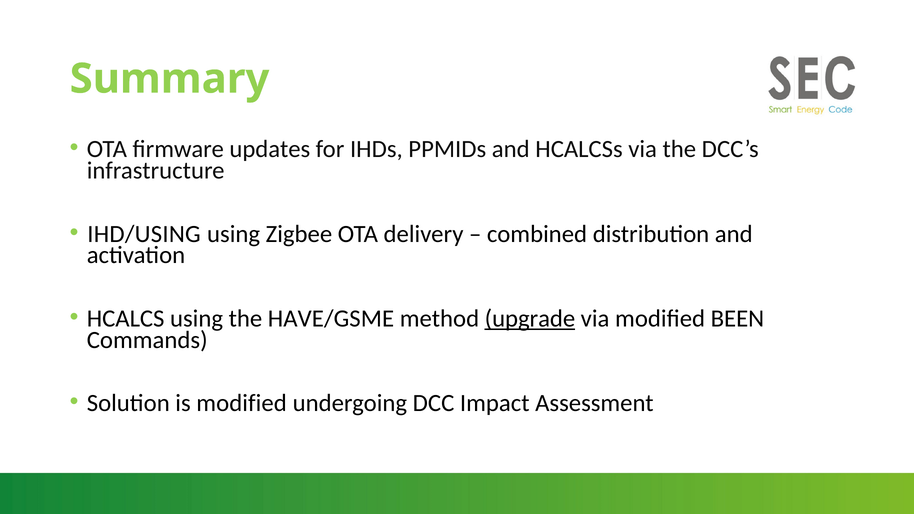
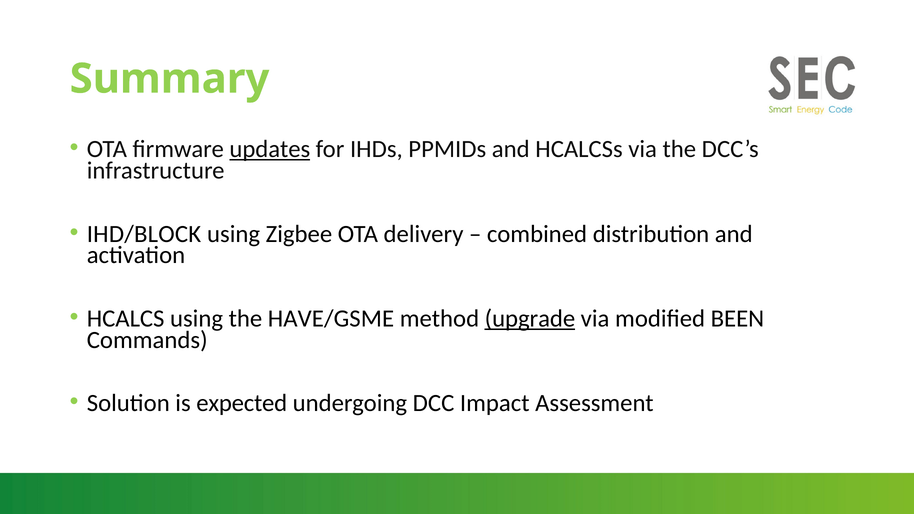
updates underline: none -> present
IHD/USING: IHD/USING -> IHD/BLOCK
is modified: modified -> expected
